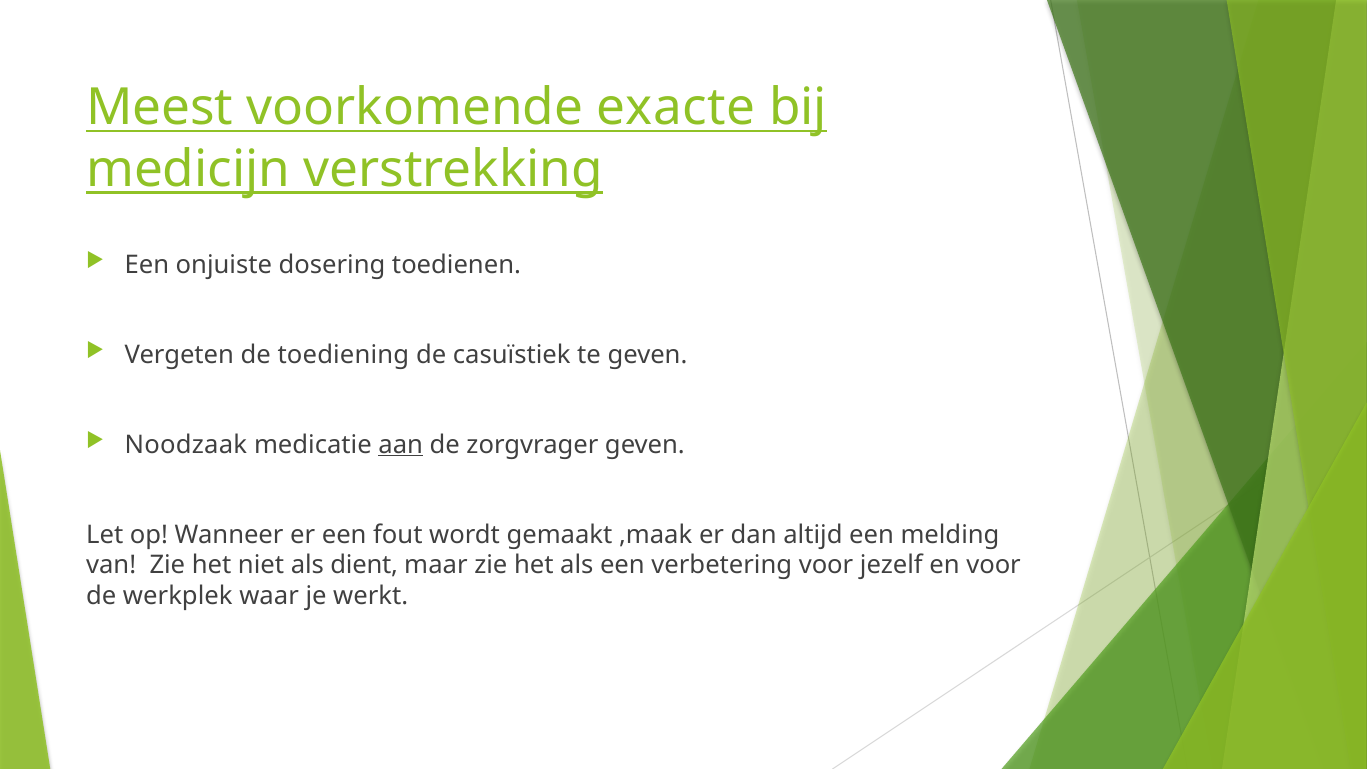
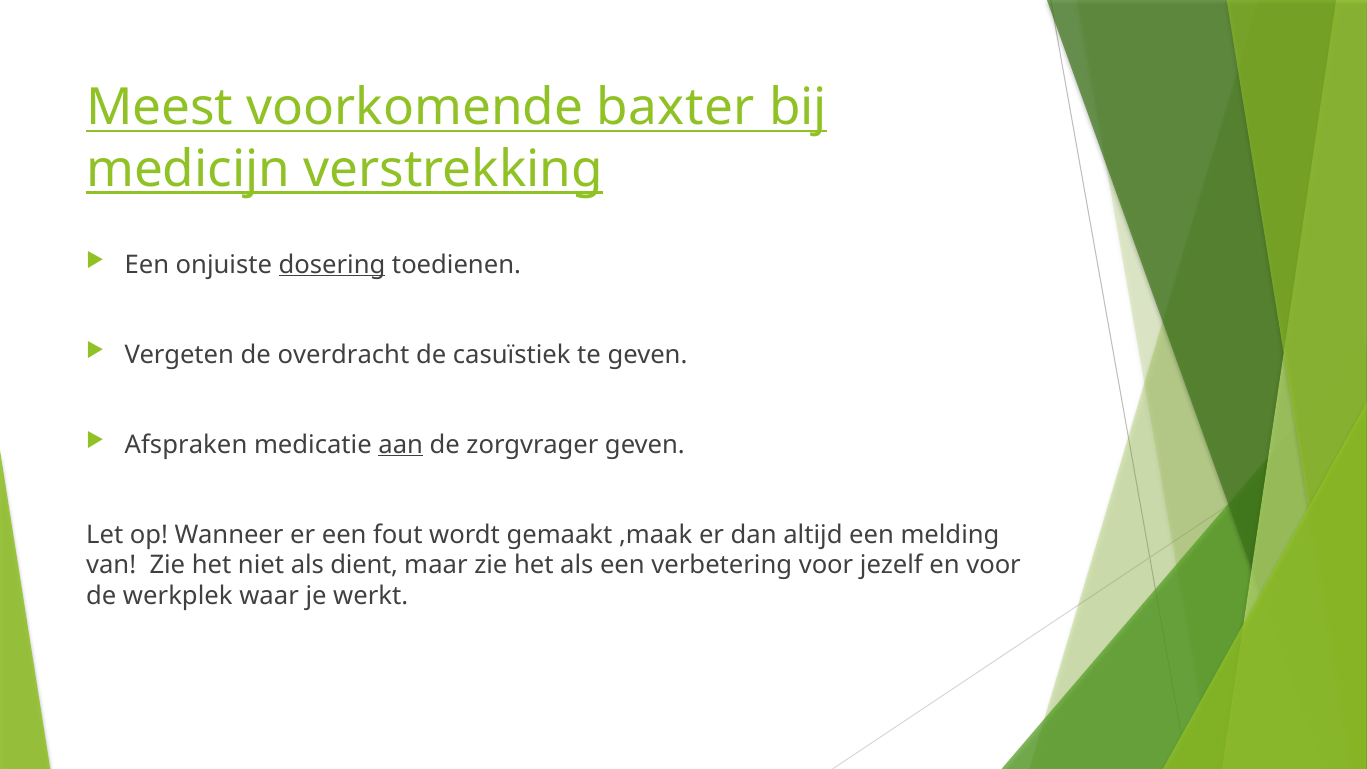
exacte: exacte -> baxter
dosering underline: none -> present
toediening: toediening -> overdracht
Noodzaak: Noodzaak -> Afspraken
